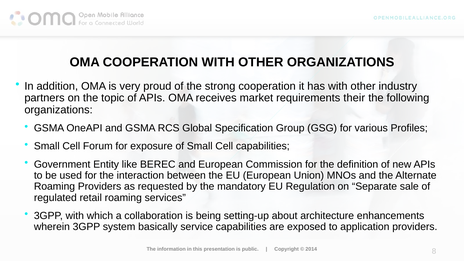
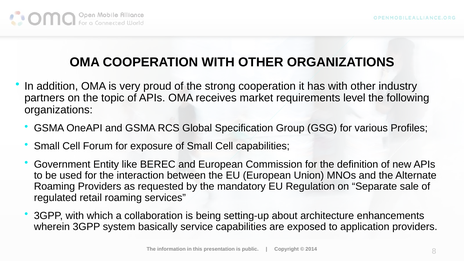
their: their -> level
